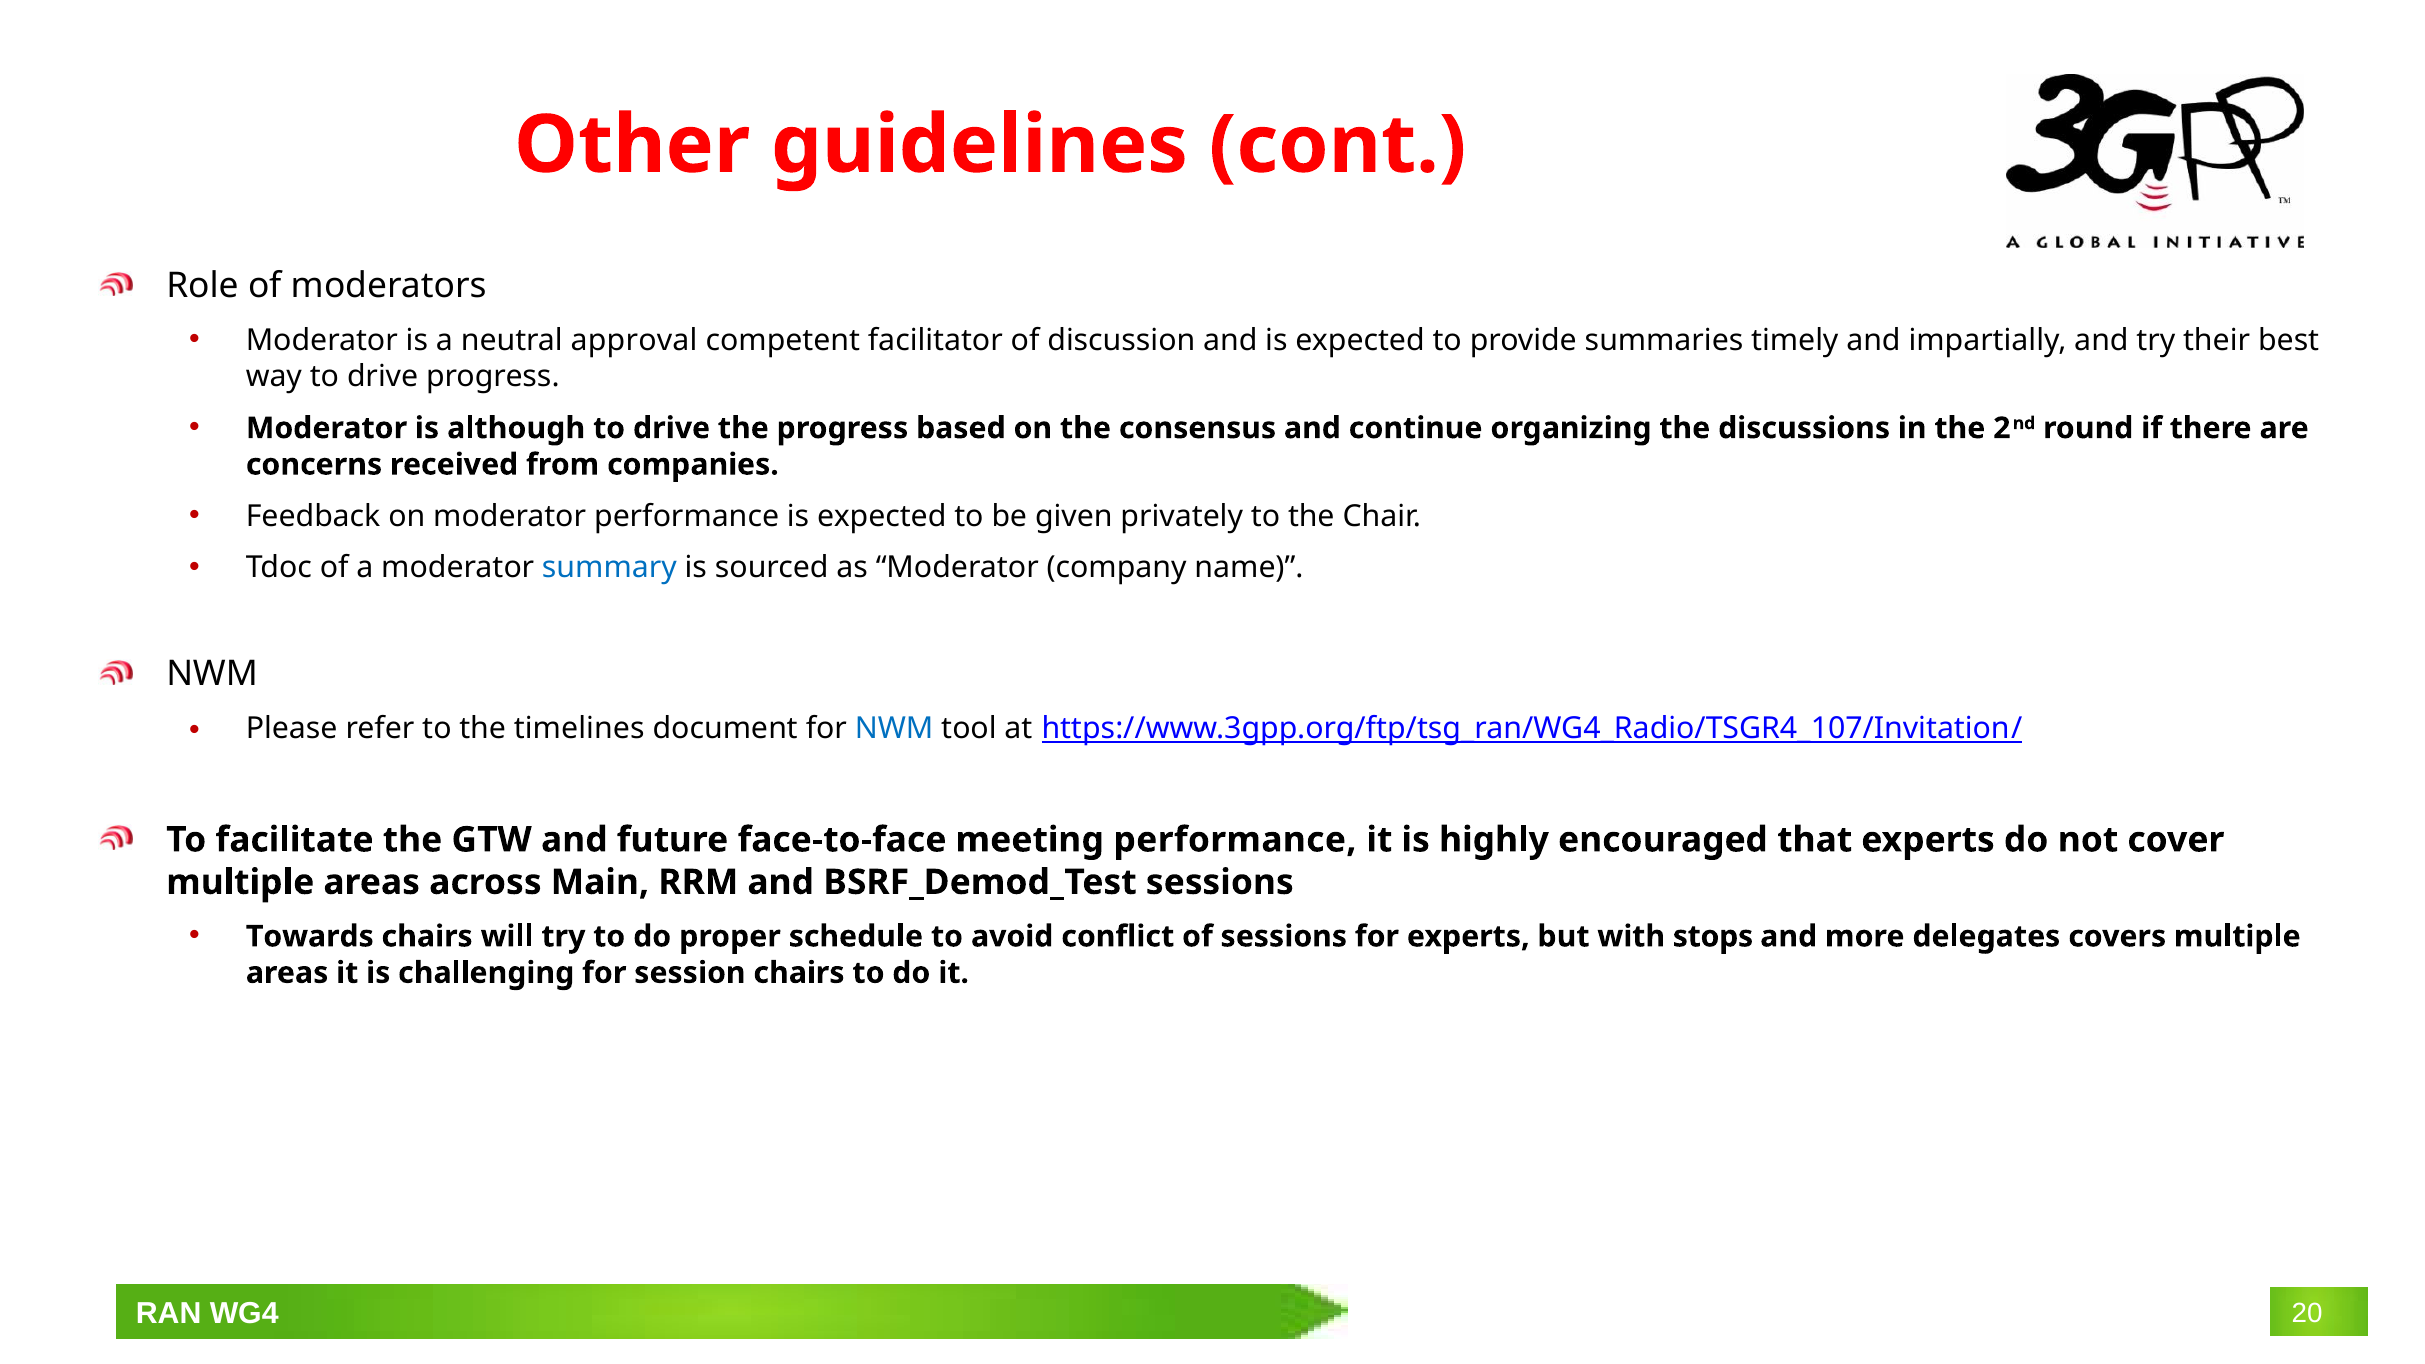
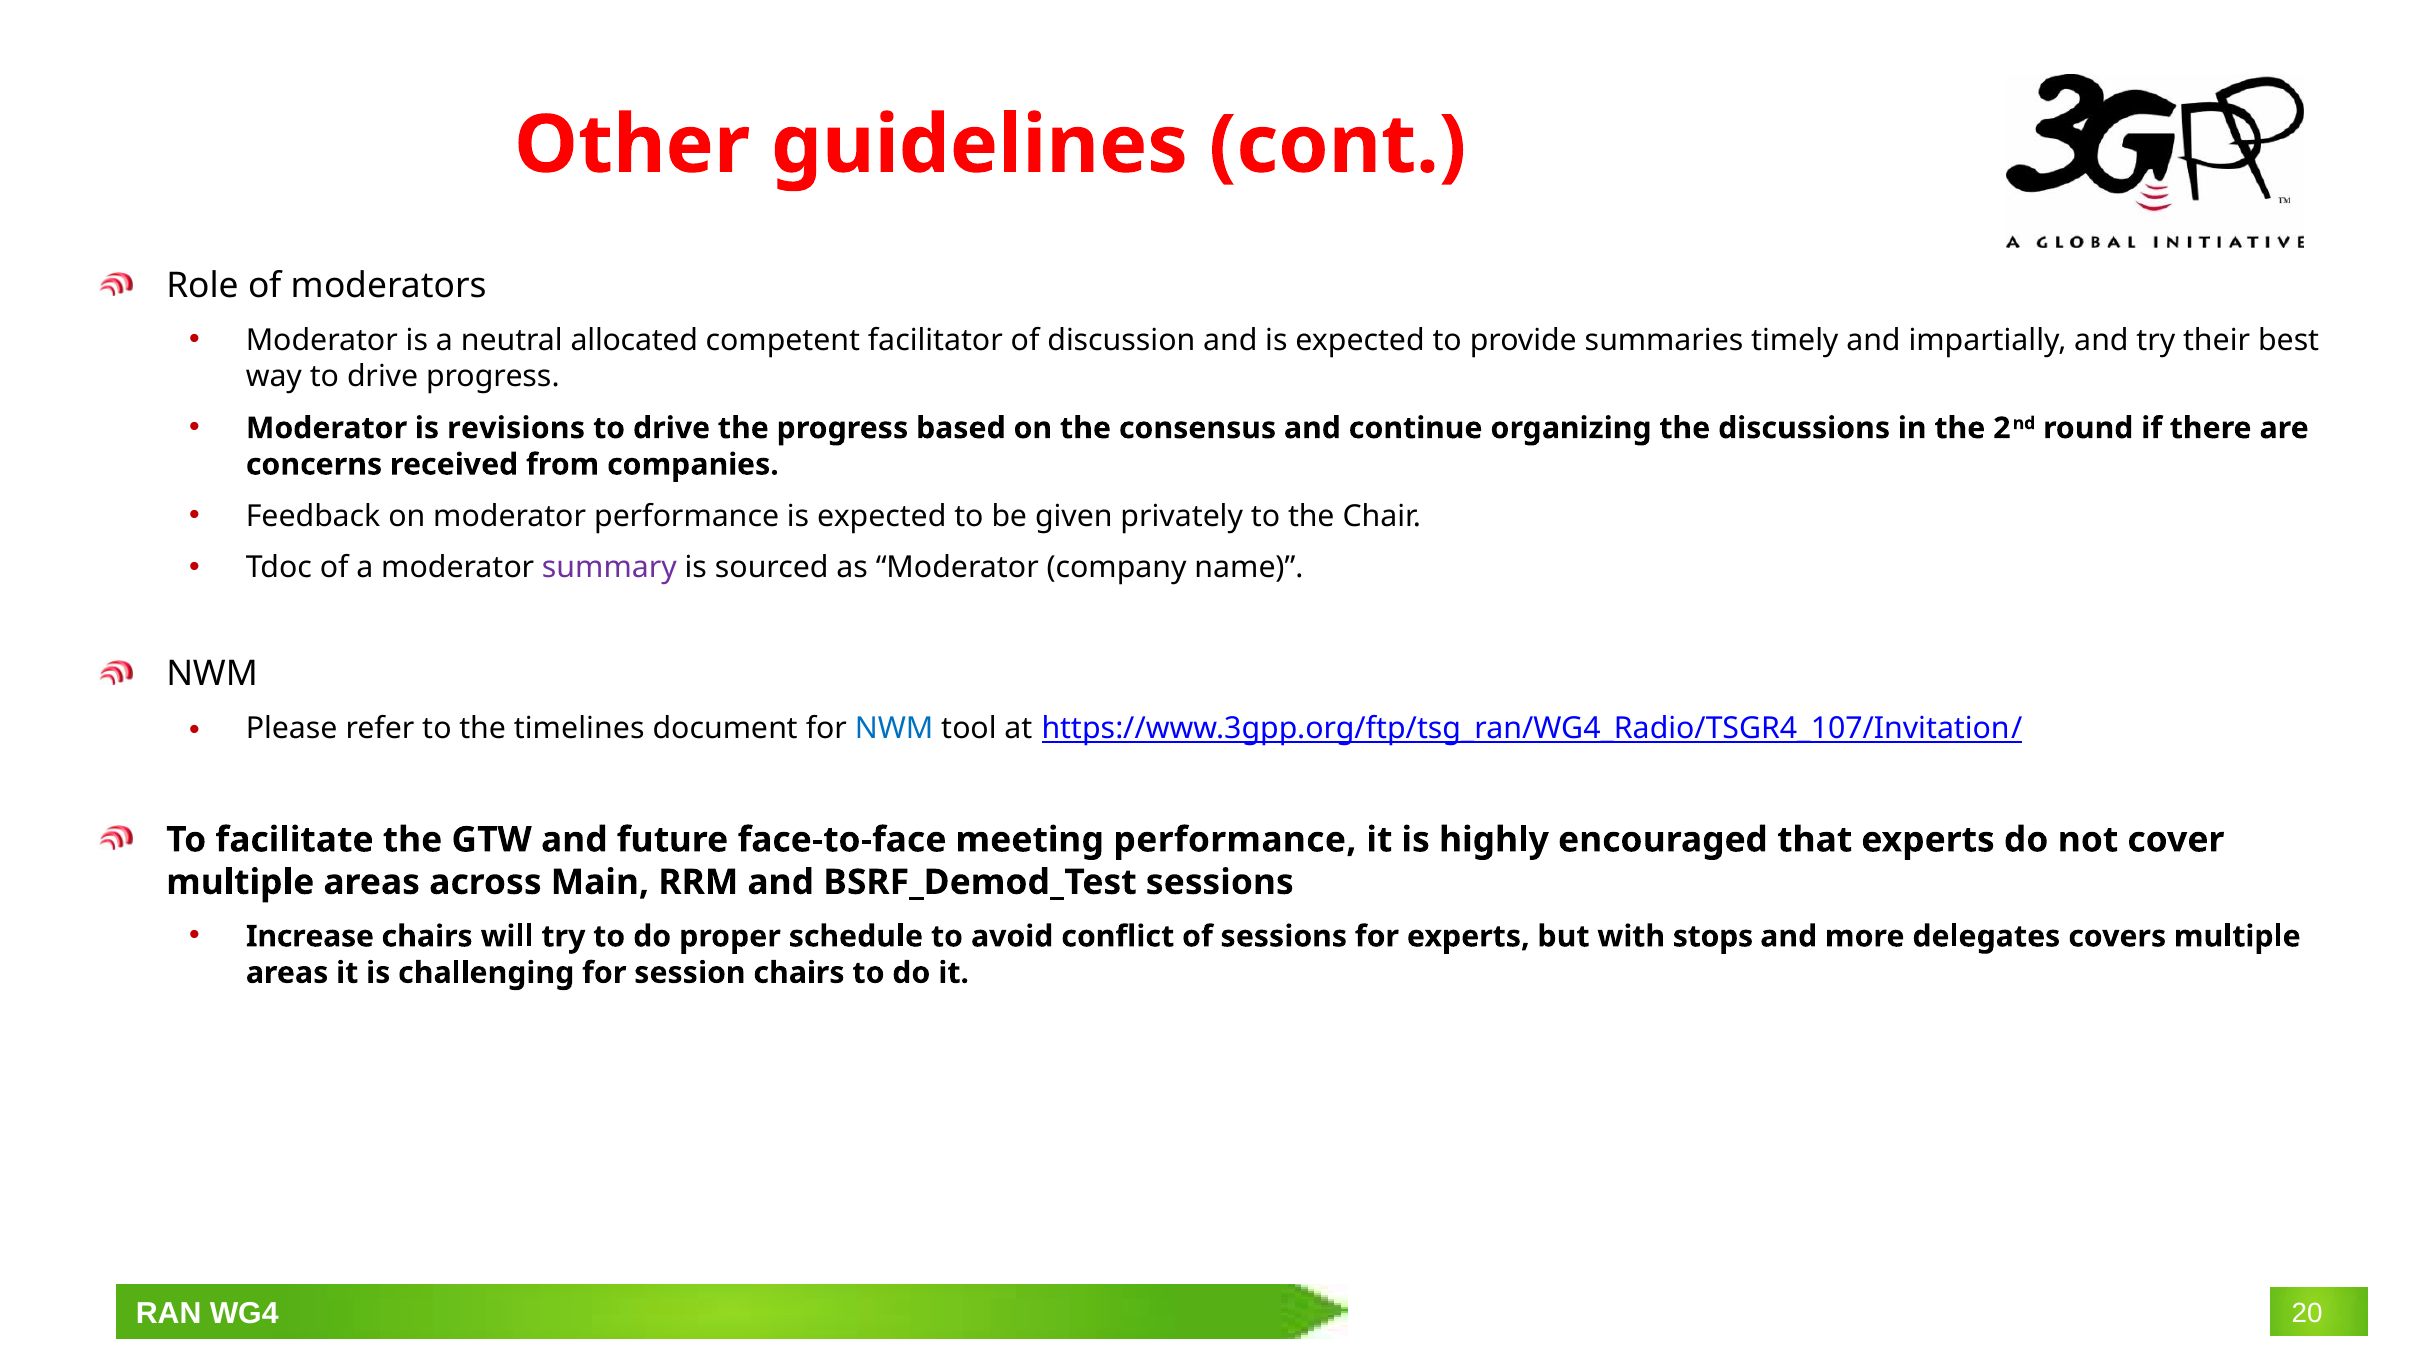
approval: approval -> allocated
although: although -> revisions
summary colour: blue -> purple
Towards: Towards -> Increase
